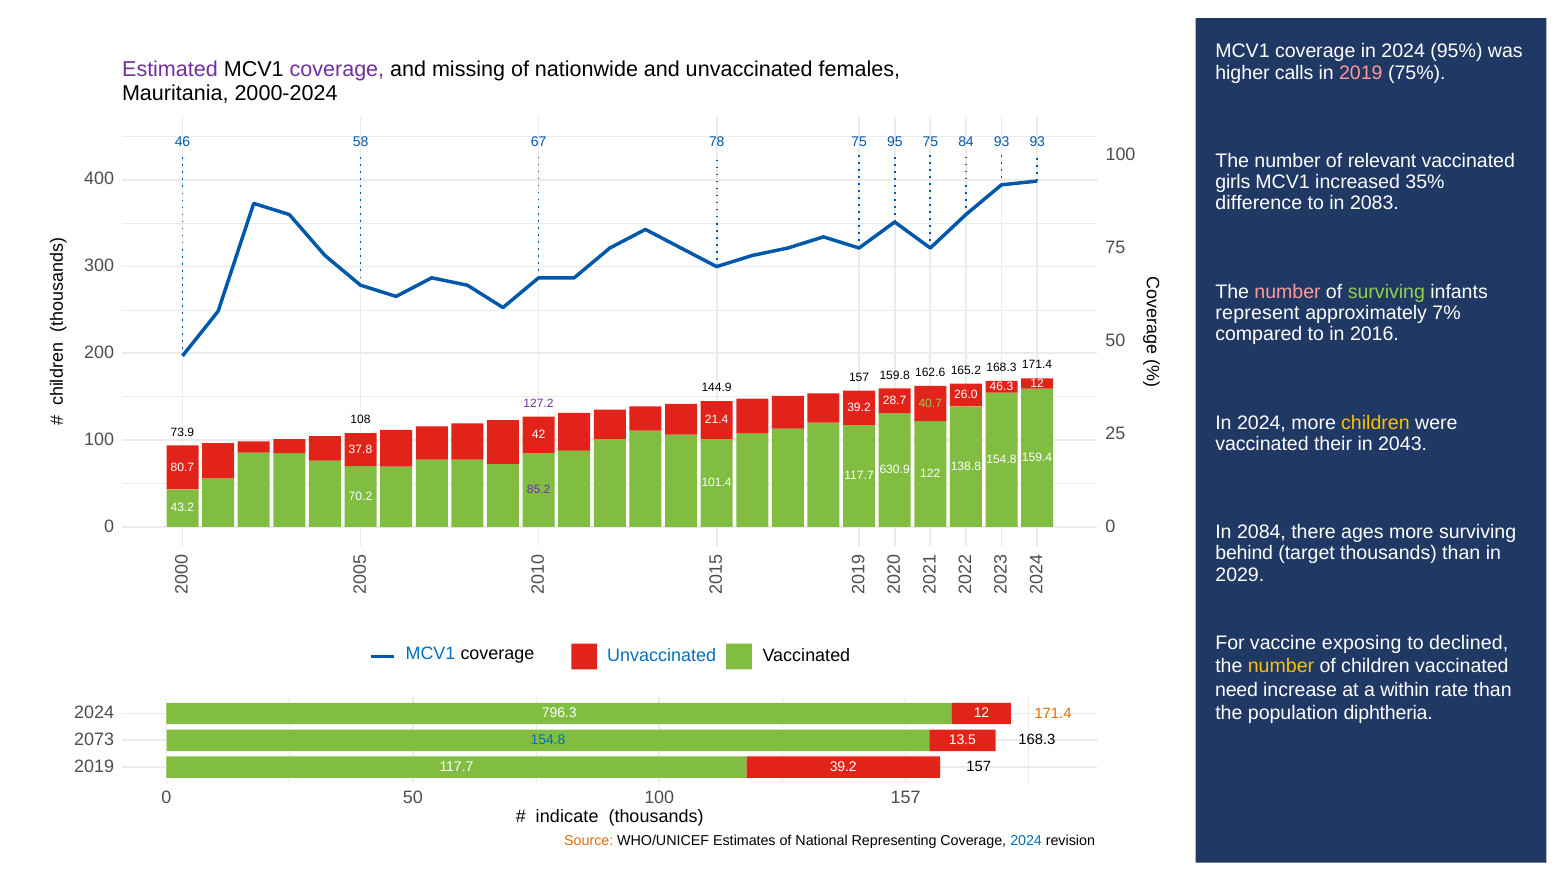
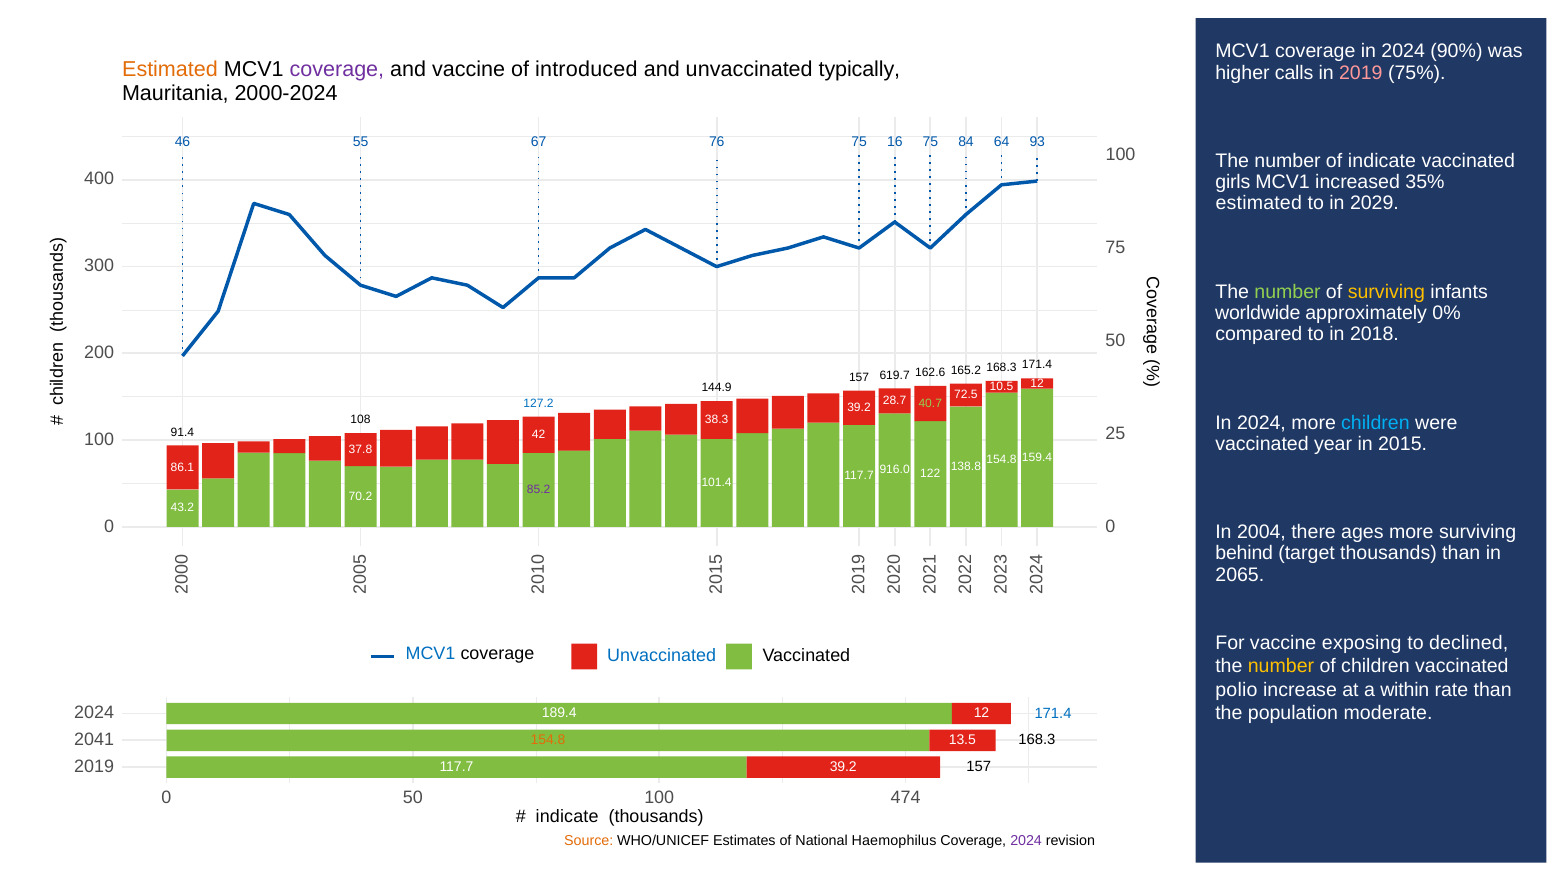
95%: 95% -> 90%
Estimated at (170, 70) colour: purple -> orange
and missing: missing -> vaccine
nationwide: nationwide -> introduced
females: females -> typically
58: 58 -> 55
78: 78 -> 76
95: 95 -> 16
84 93: 93 -> 64
of relevant: relevant -> indicate
difference at (1259, 203): difference -> estimated
2083: 2083 -> 2029
number at (1288, 292) colour: pink -> light green
surviving at (1386, 292) colour: light green -> yellow
represent: represent -> worldwide
7%: 7% -> 0%
2016: 2016 -> 2018
159.8: 159.8 -> 619.7
46.3: 46.3 -> 10.5
26.0: 26.0 -> 72.5
127.2 colour: purple -> blue
children at (1375, 423) colour: yellow -> light blue
21.4: 21.4 -> 38.3
73.9: 73.9 -> 91.4
their: their -> year
2043: 2043 -> 2015
80.7: 80.7 -> 86.1
630.9: 630.9 -> 916.0
2084: 2084 -> 2004
2029: 2029 -> 2065
need: need -> polio
diphtheria: diphtheria -> moderate
171.4 at (1053, 713) colour: orange -> blue
796.3: 796.3 -> 189.4
2073: 2073 -> 2041
154.8 at (548, 740) colour: blue -> orange
100 157: 157 -> 474
Representing: Representing -> Haemophilus
2024 at (1026, 841) colour: blue -> purple
